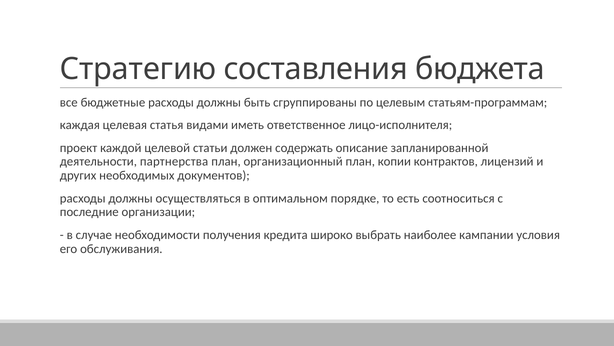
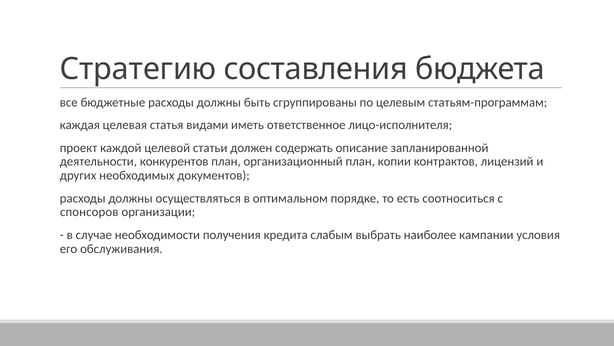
партнерства: партнерства -> конкурентов
последние: последние -> спонсоров
широко: широко -> слабым
